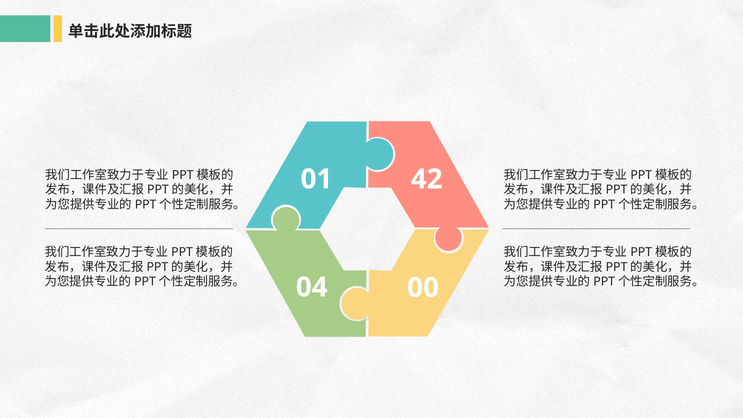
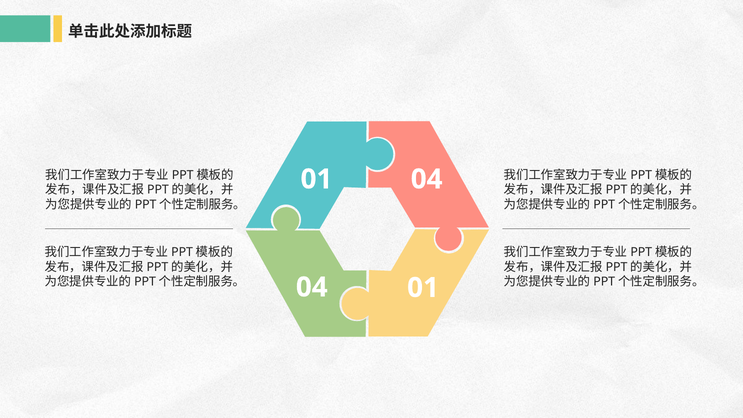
01 42: 42 -> 04
04 00: 00 -> 01
